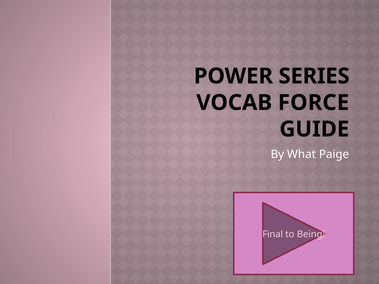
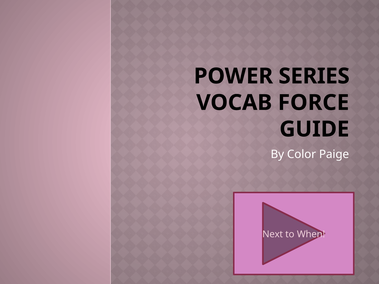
What: What -> Color
Final: Final -> Next
Being: Being -> When
